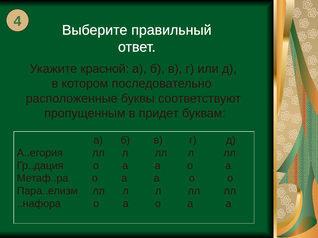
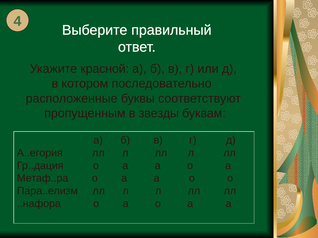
придет: придет -> звезды
